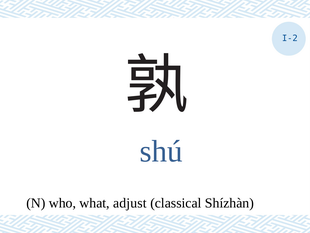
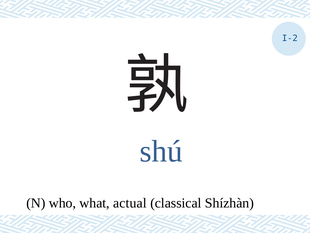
adjust: adjust -> actual
